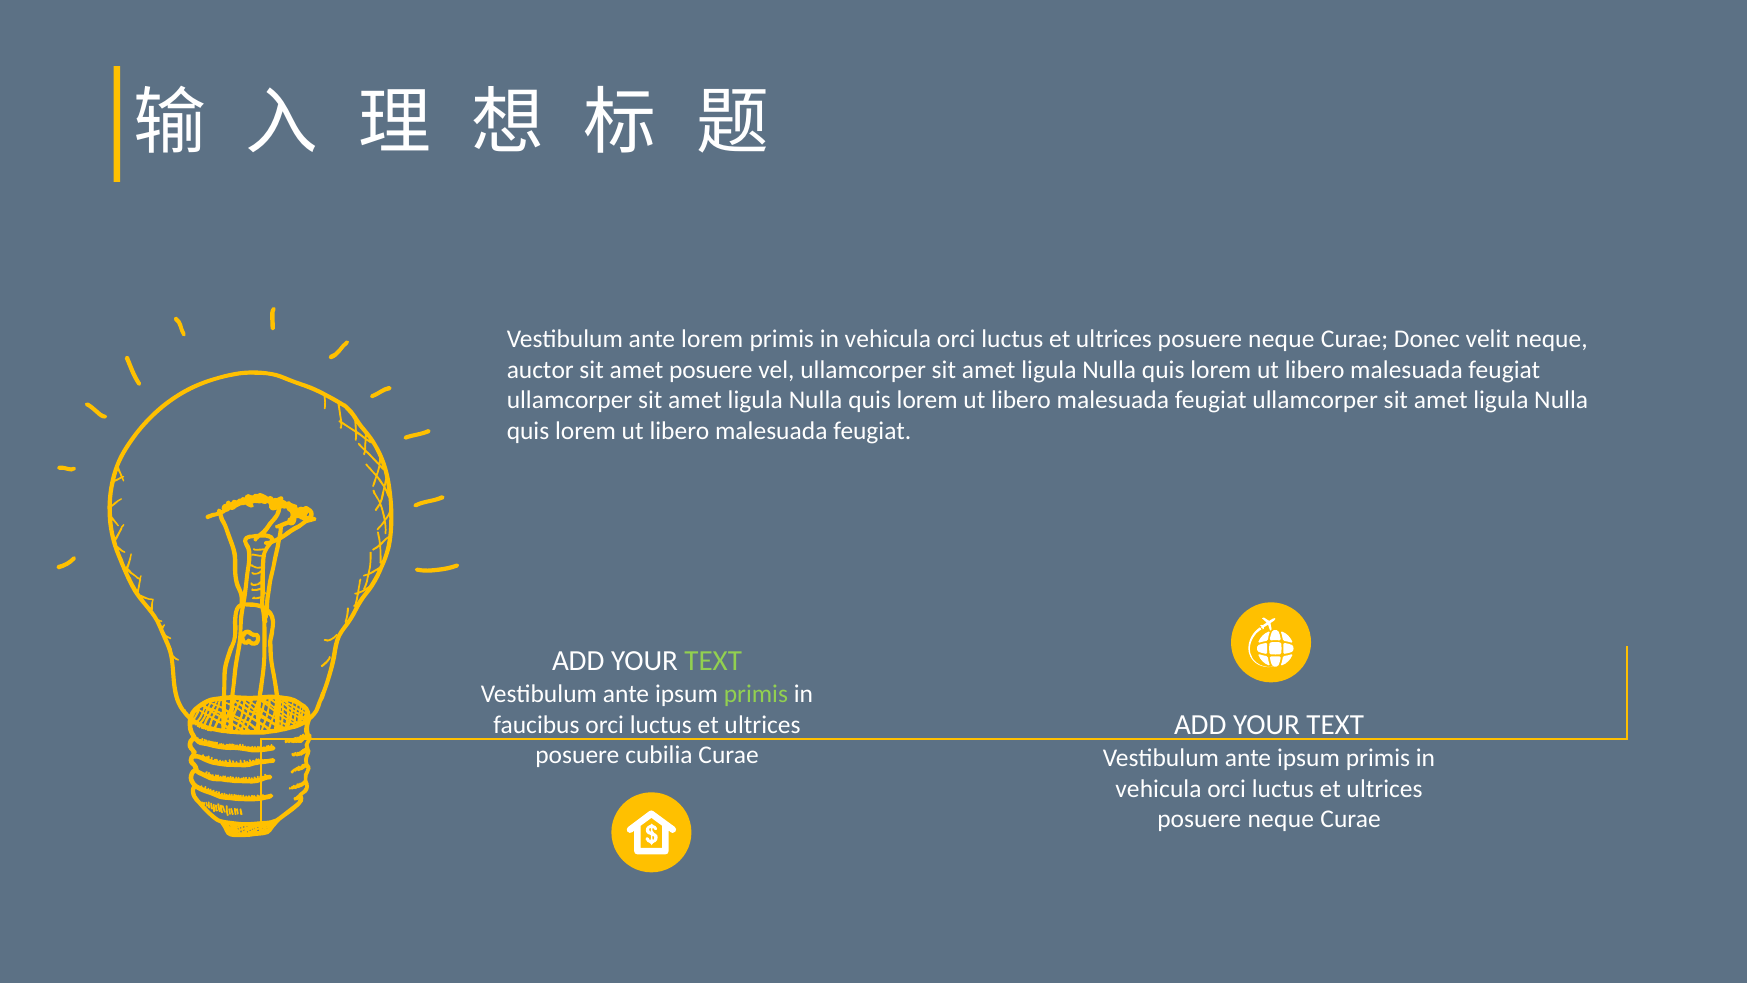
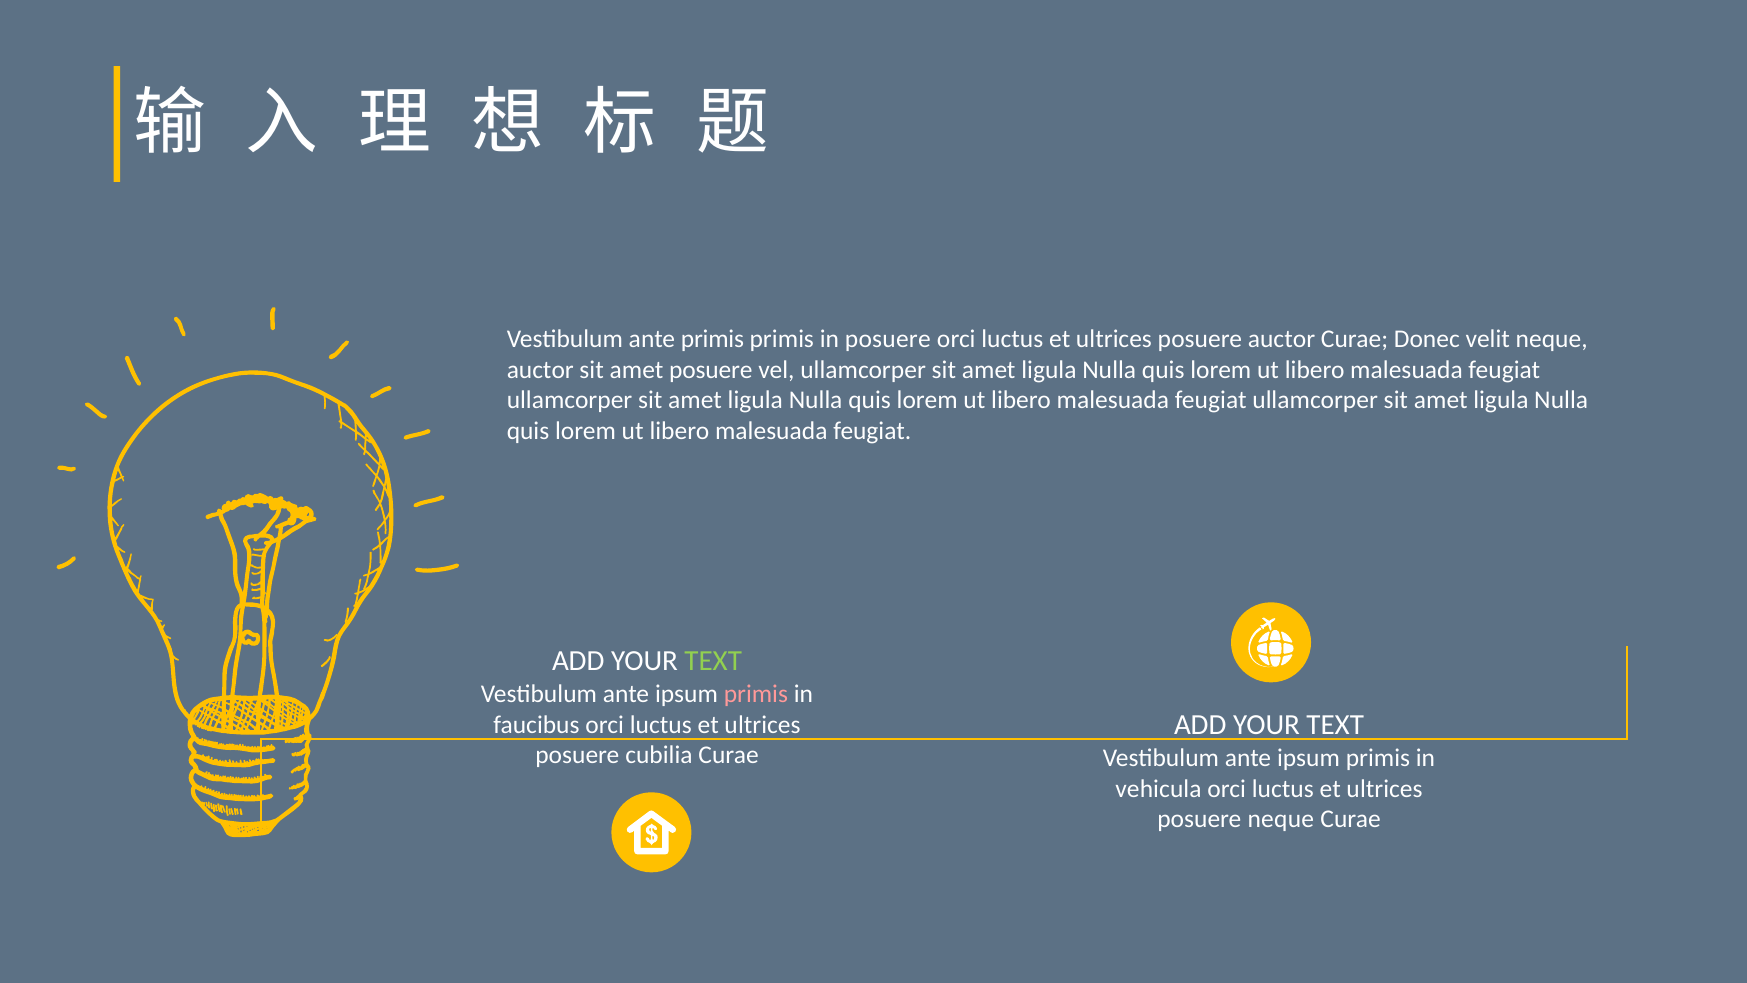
ante lorem: lorem -> primis
vehicula at (888, 339): vehicula -> posuere
neque at (1281, 339): neque -> auctor
primis at (756, 694) colour: light green -> pink
